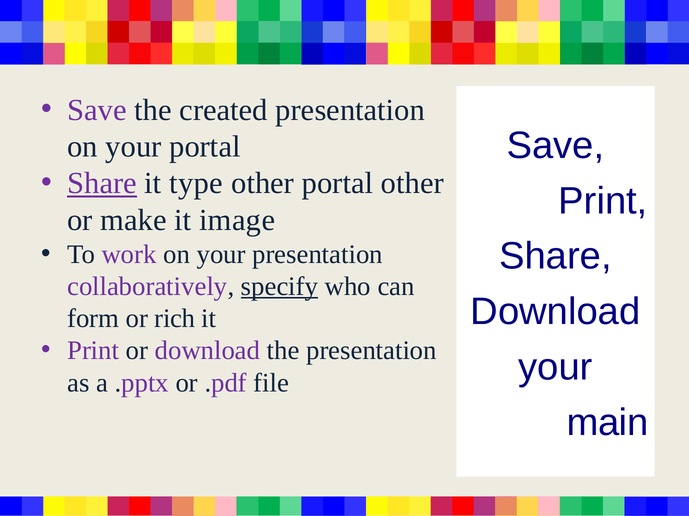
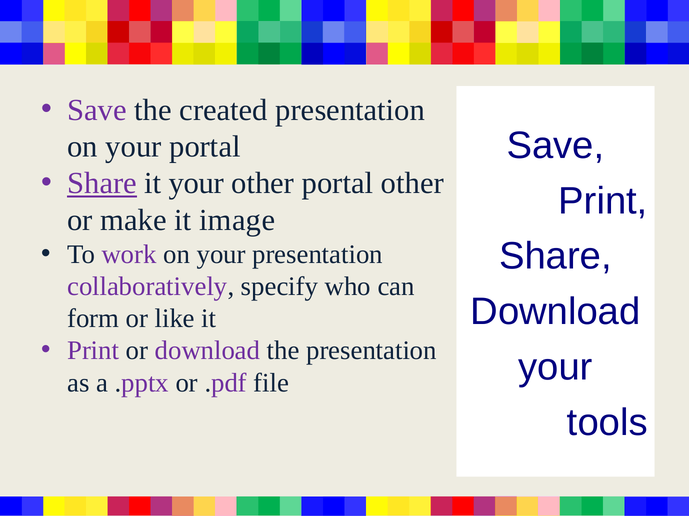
it type: type -> your
specify underline: present -> none
rich: rich -> like
main: main -> tools
